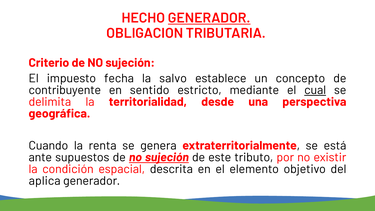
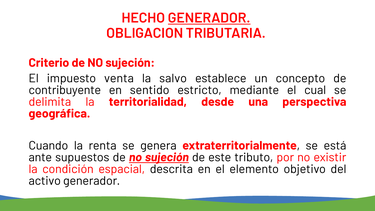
fecha: fecha -> venta
cual underline: present -> none
aplica: aplica -> activo
